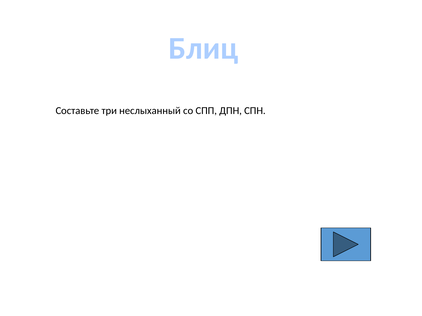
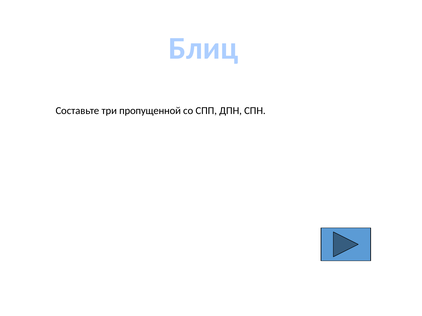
неслыханный: неслыханный -> пропущенной
